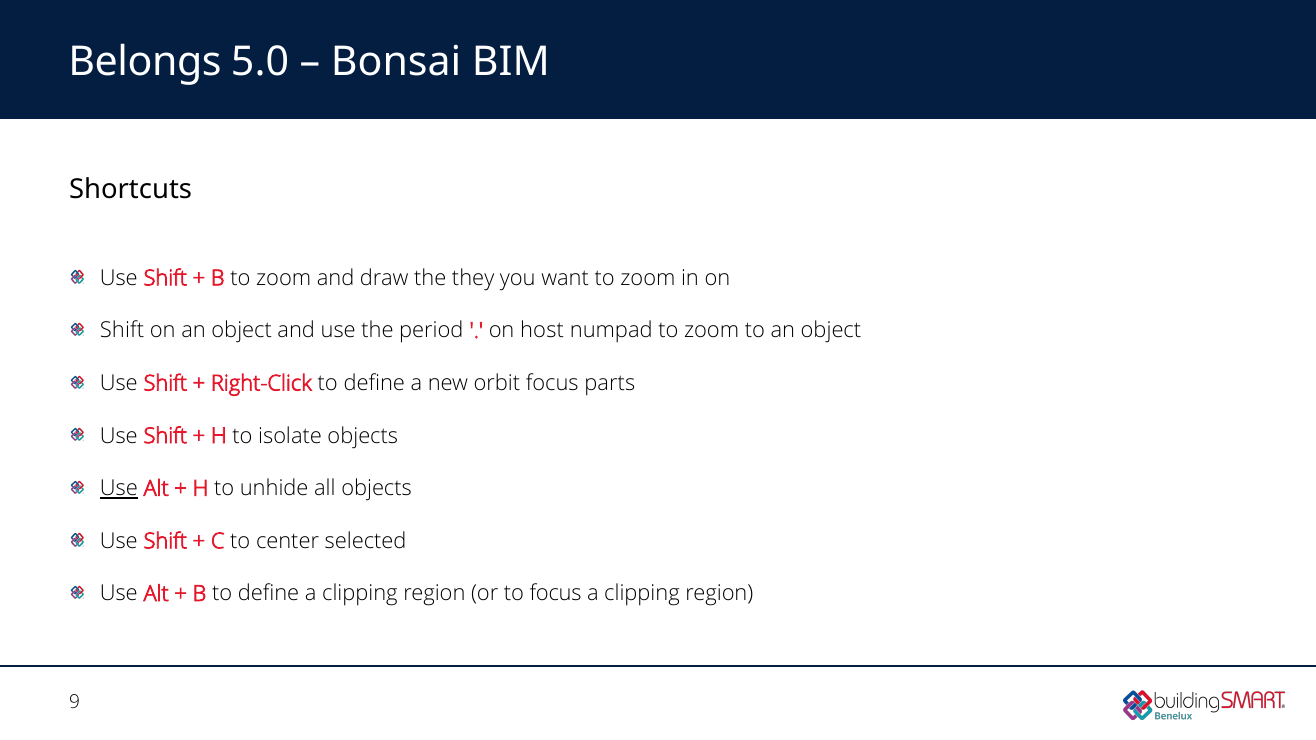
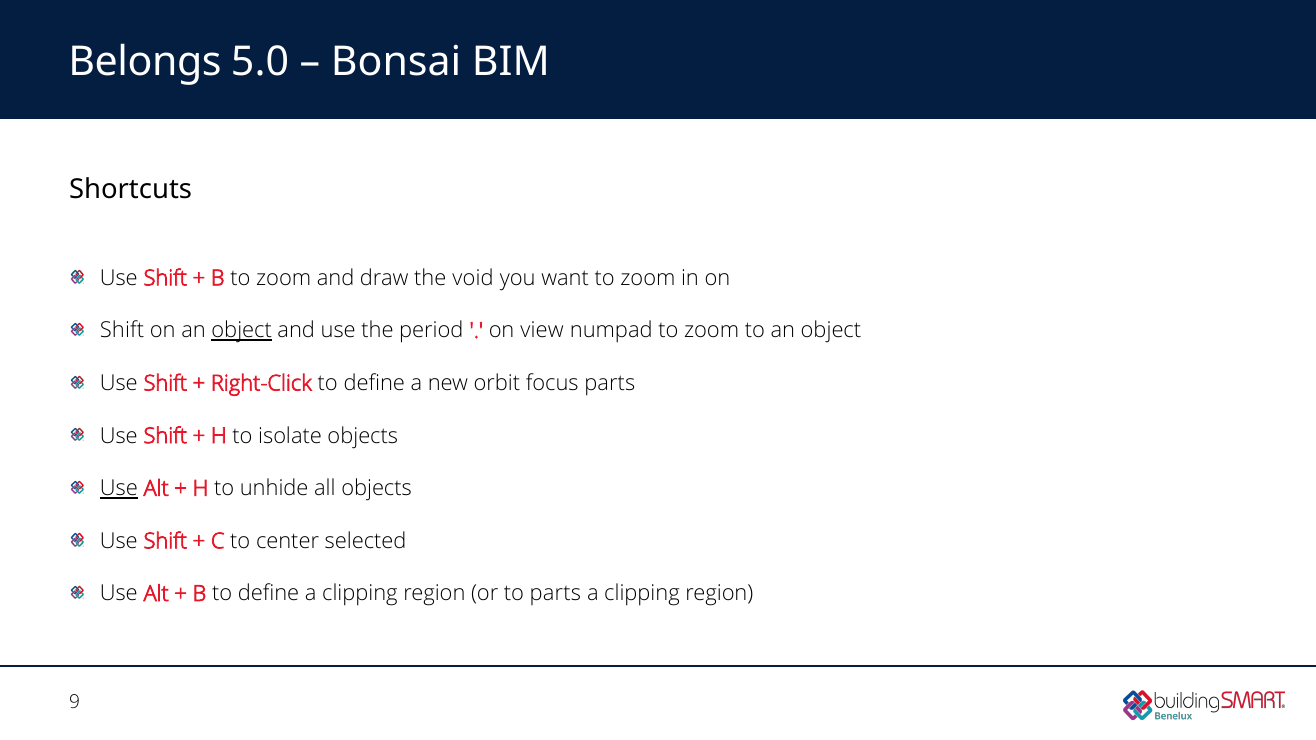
they: they -> void
object at (242, 331) underline: none -> present
host: host -> view
to focus: focus -> parts
